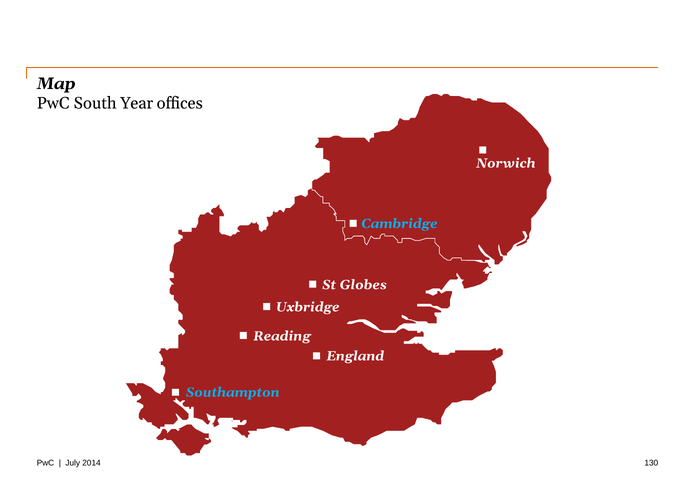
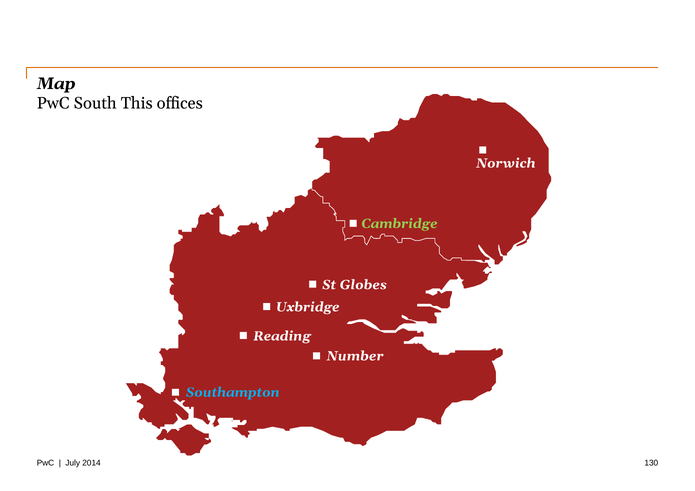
Year: Year -> This
Cambridge colour: light blue -> light green
England: England -> Number
